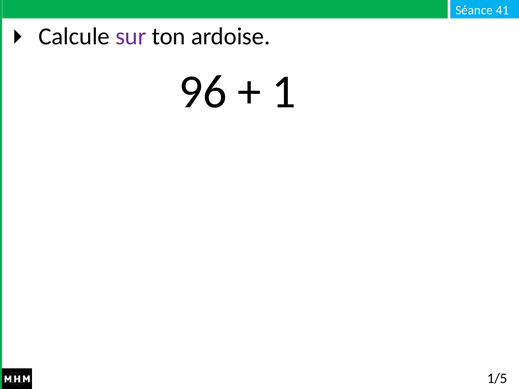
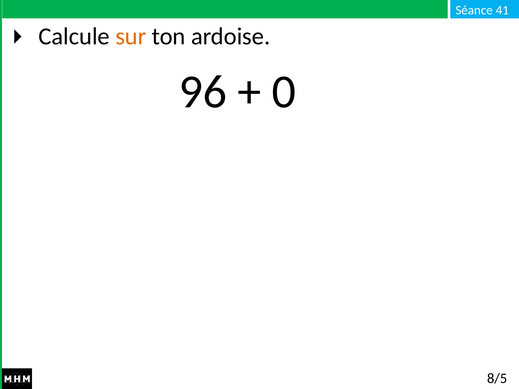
sur colour: purple -> orange
1: 1 -> 0
1/5: 1/5 -> 8/5
